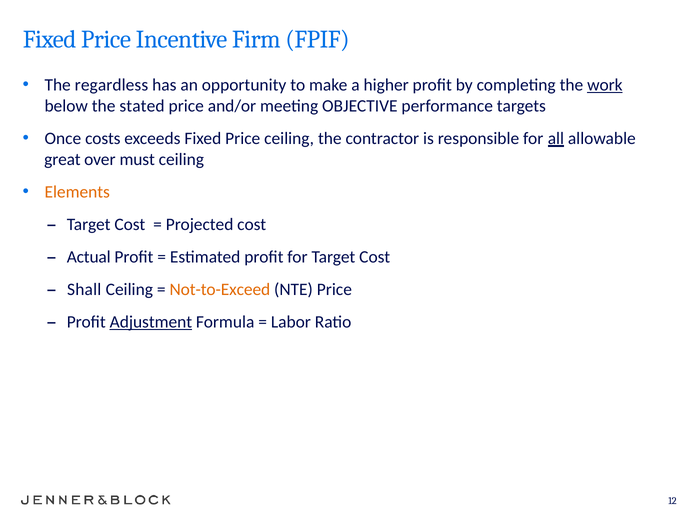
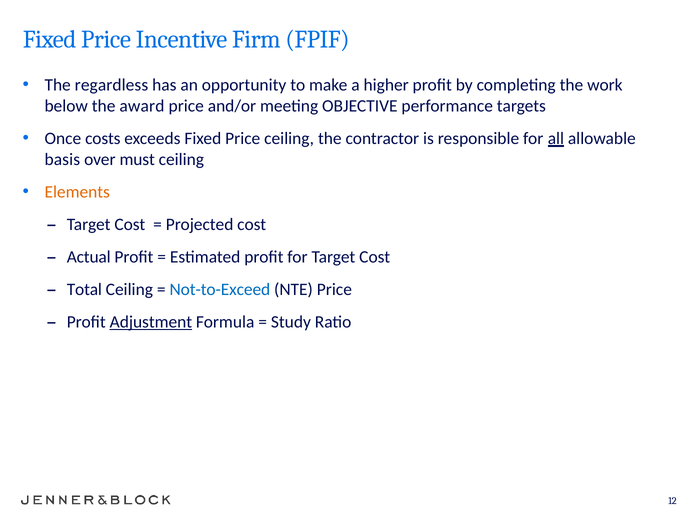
work underline: present -> none
stated: stated -> award
great: great -> basis
Shall: Shall -> Total
Not-to-Exceed colour: orange -> blue
Labor: Labor -> Study
